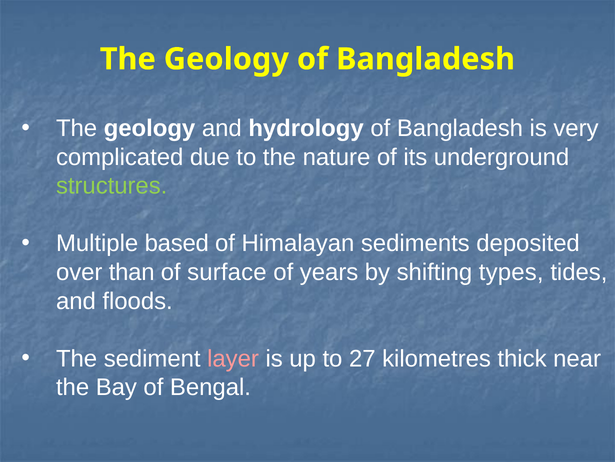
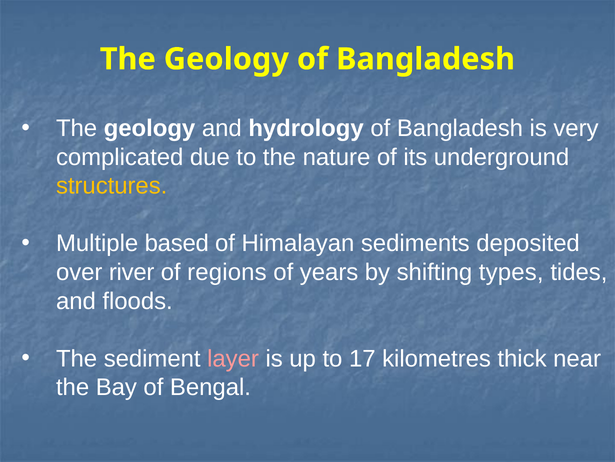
structures colour: light green -> yellow
than: than -> river
surface: surface -> regions
27: 27 -> 17
